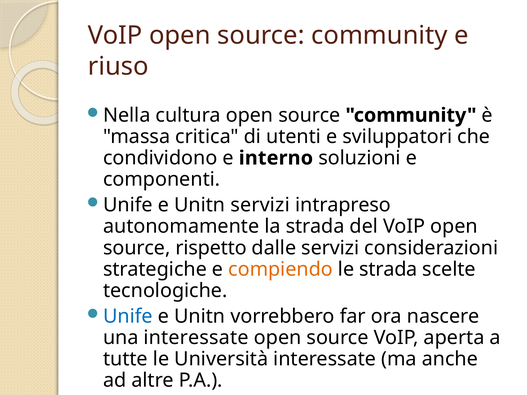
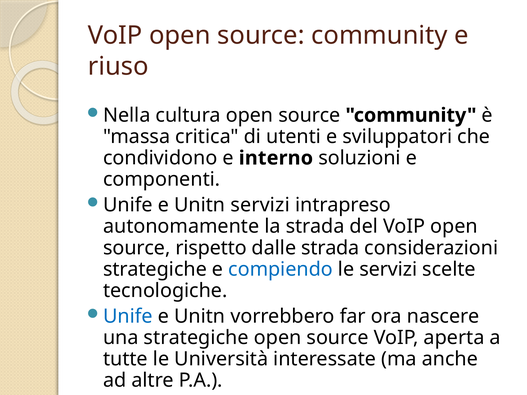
dalle servizi: servizi -> strada
compiendo colour: orange -> blue
le strada: strada -> servizi
una interessate: interessate -> strategiche
